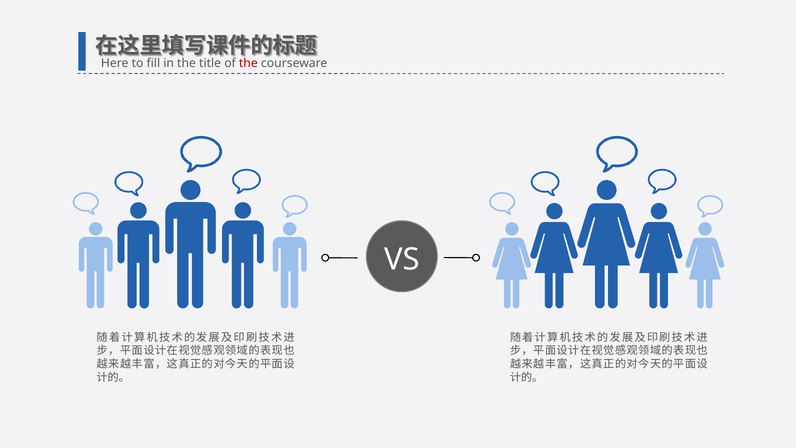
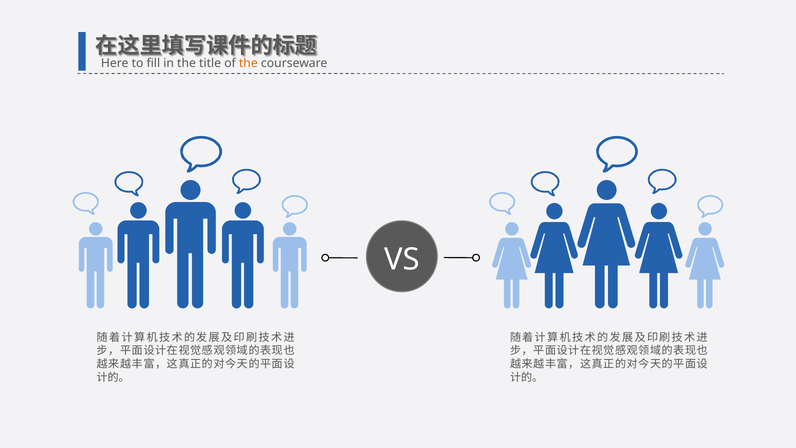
the at (248, 63) colour: red -> orange
